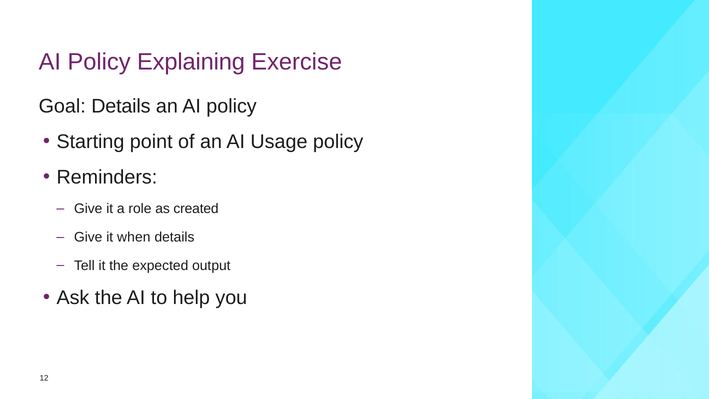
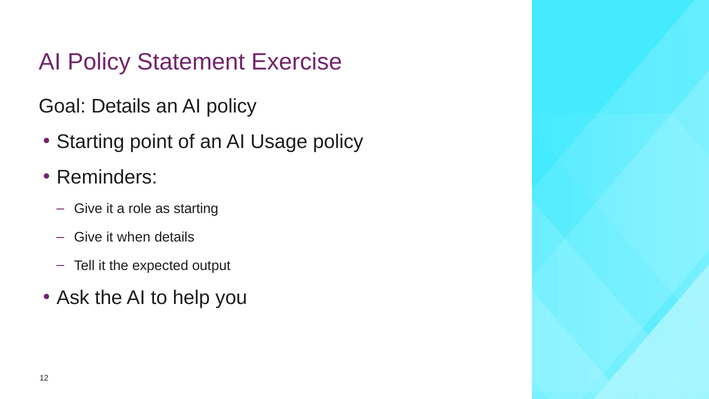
Explaining: Explaining -> Statement
as created: created -> starting
